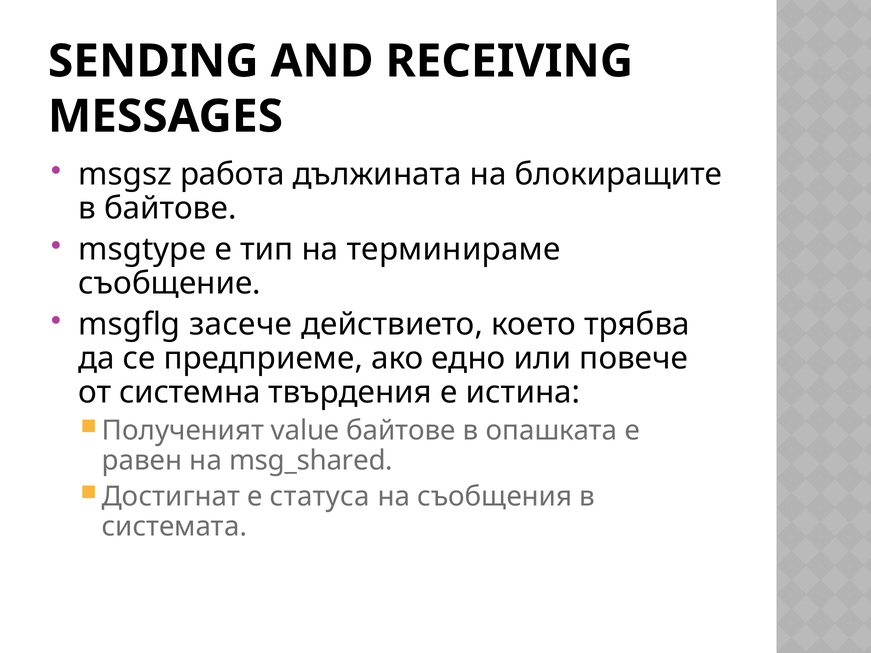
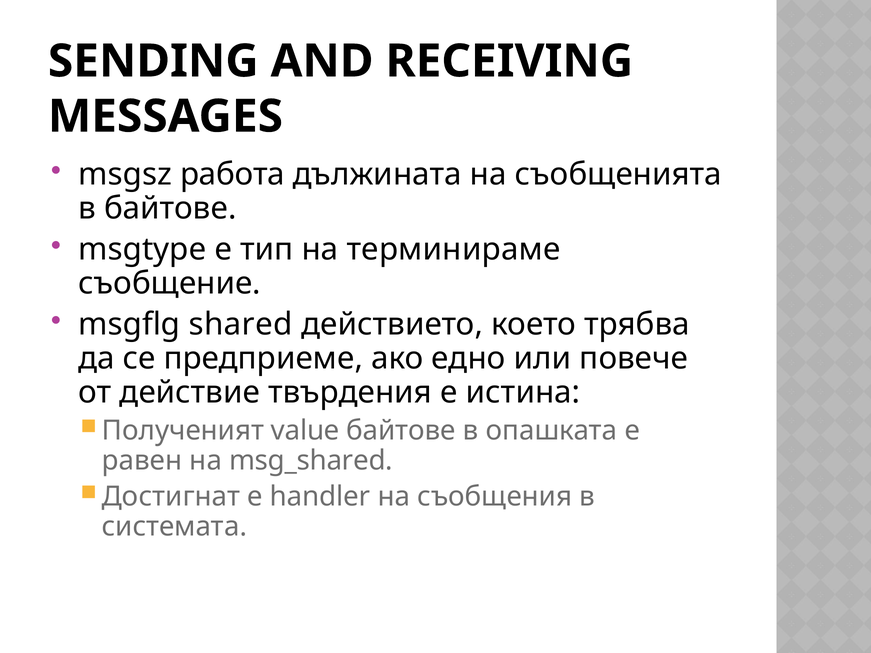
блокиращите: блокиращите -> съобщенията
засече: засече -> shared
системна: системна -> действие
статуса: статуса -> handler
